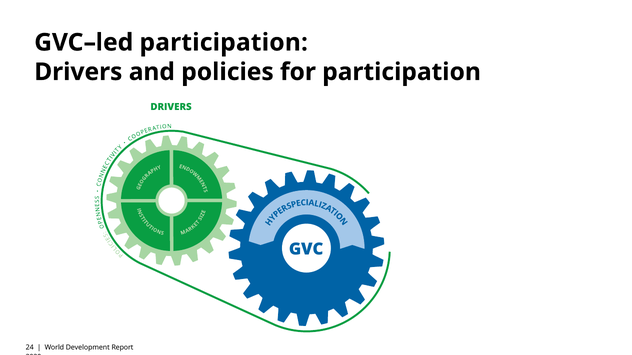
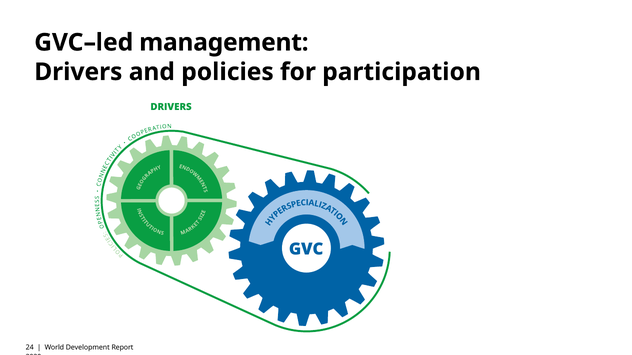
GVC–led participation: participation -> management
